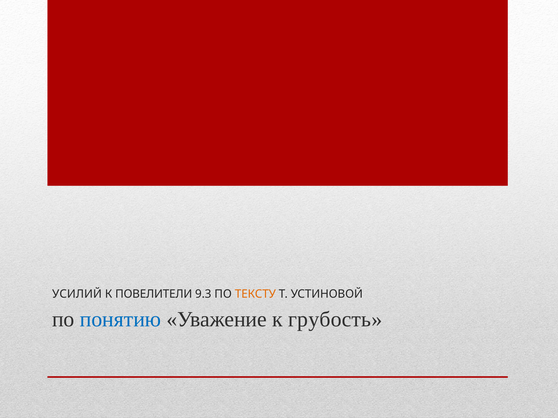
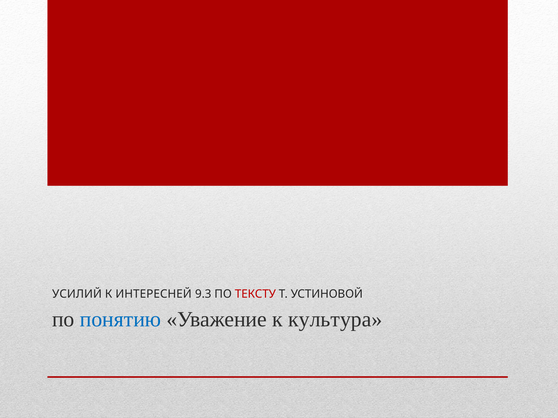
ПОВЕЛИТЕЛИ: ПОВЕЛИТЕЛИ -> ИНТЕРЕСНЕЙ
ТЕКСТУ colour: orange -> red
грубость: грубость -> культура
